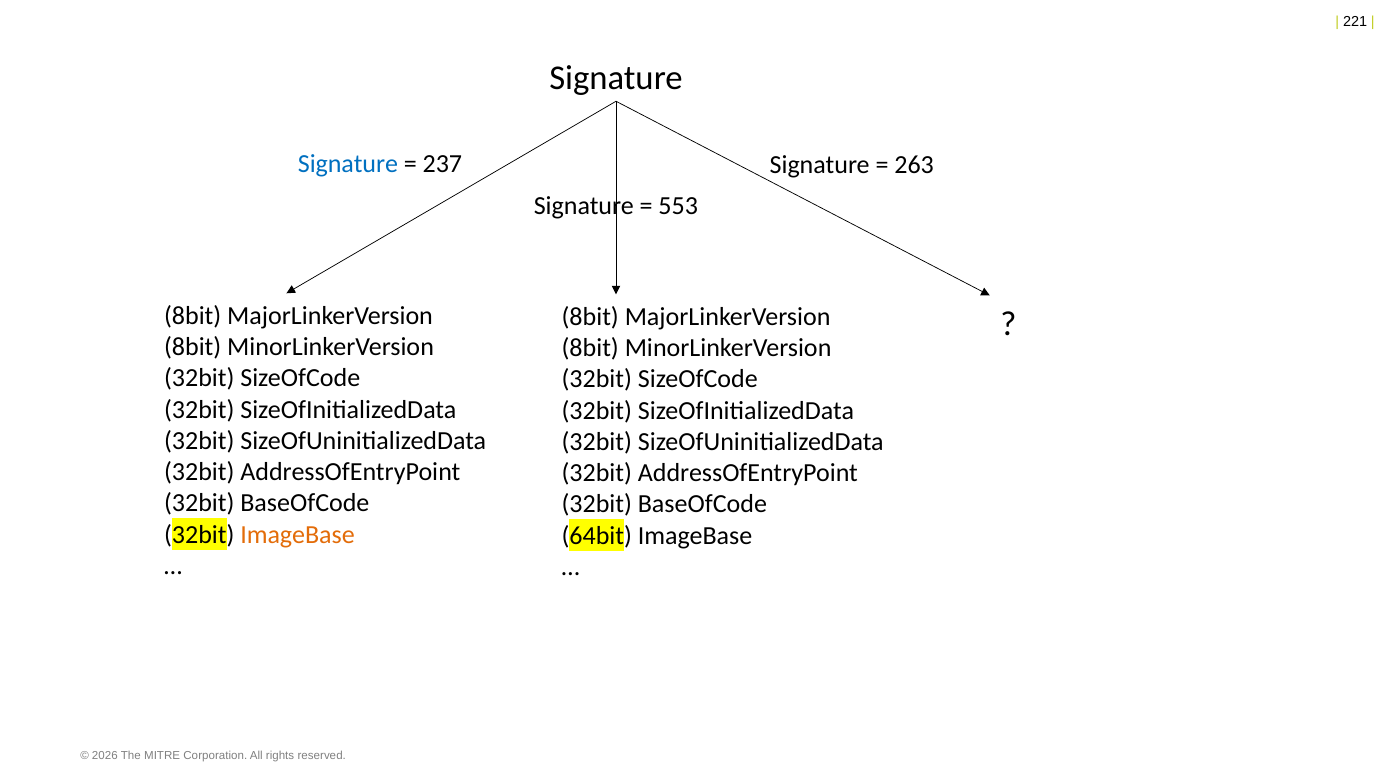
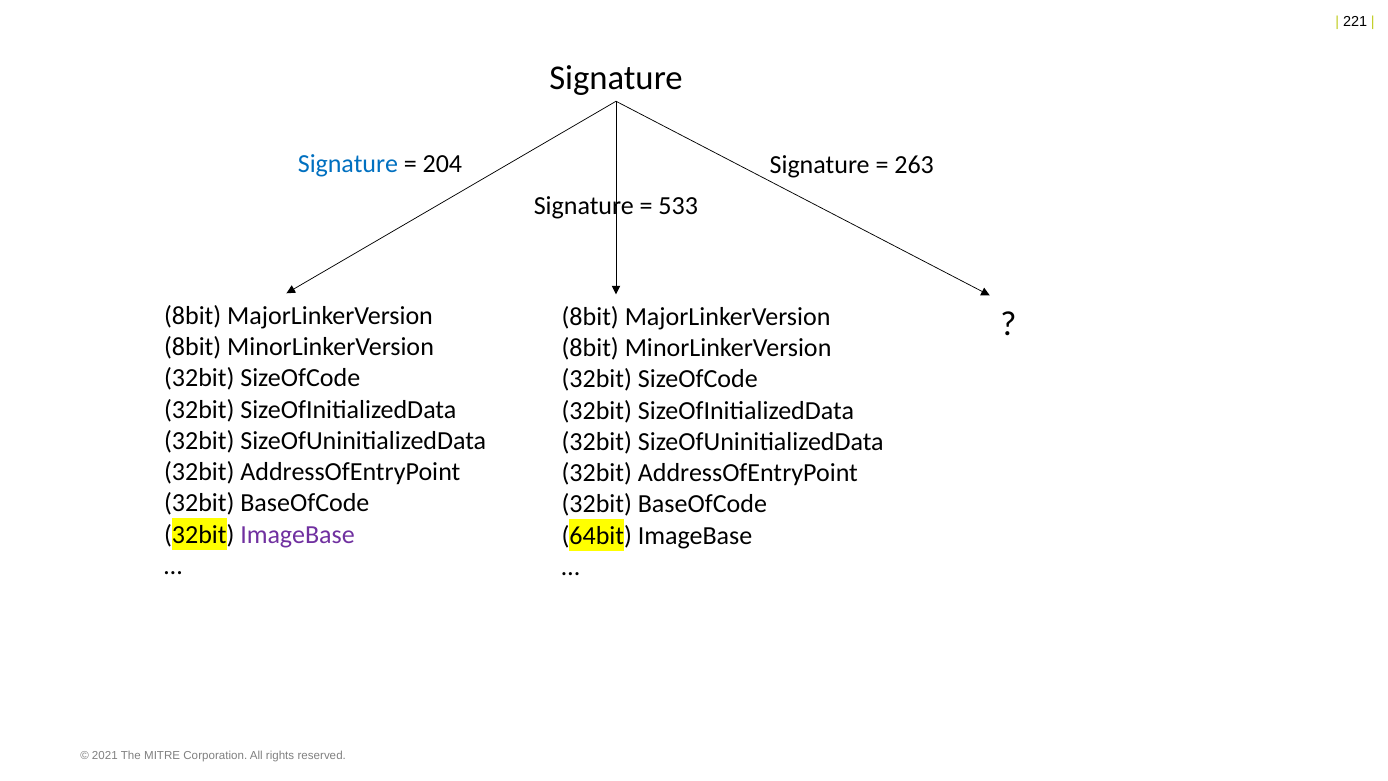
237: 237 -> 204
553: 553 -> 533
ImageBase at (297, 534) colour: orange -> purple
2026: 2026 -> 2021
